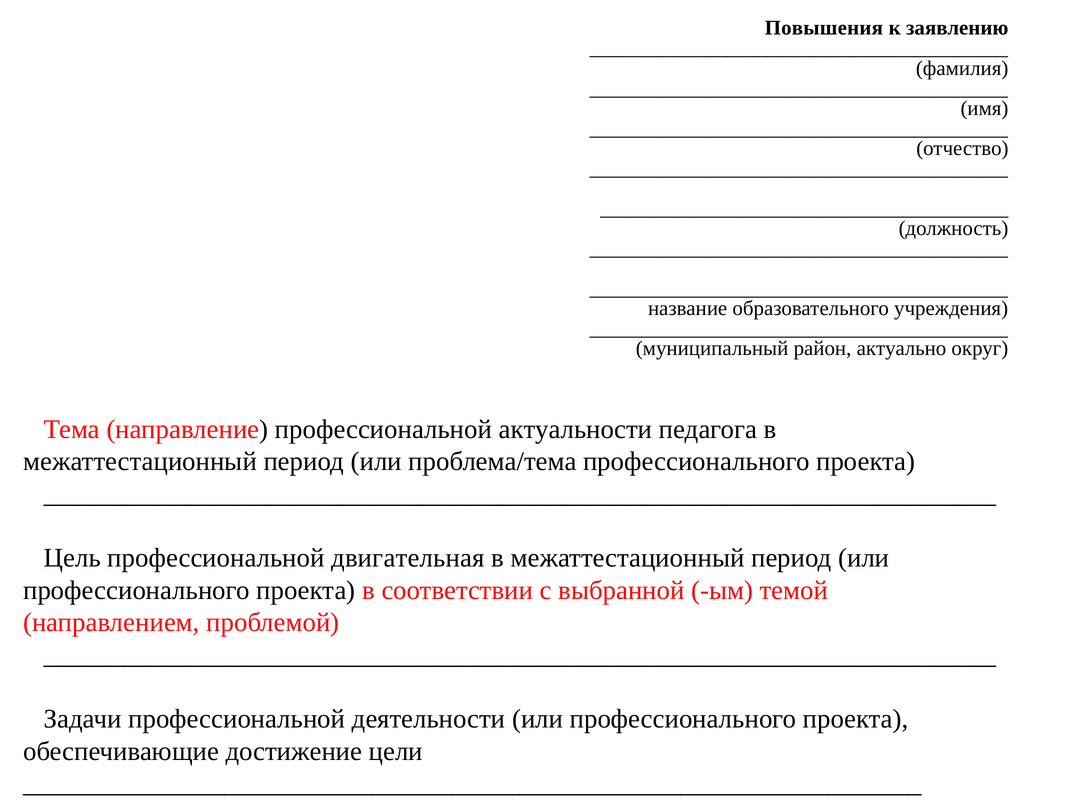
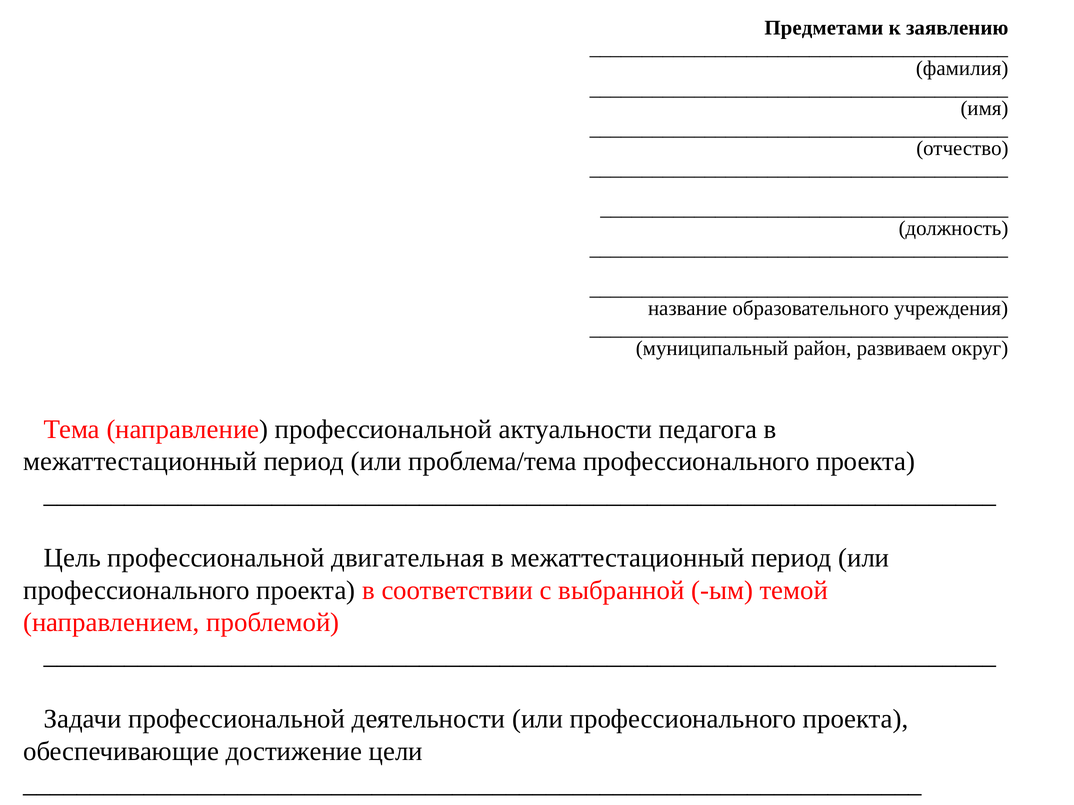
Повышения: Повышения -> Предметами
актуально: актуально -> развиваем
